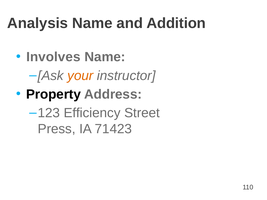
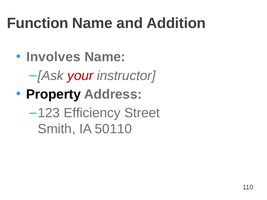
Analysis: Analysis -> Function
your colour: orange -> red
Press: Press -> Smith
71423: 71423 -> 50110
